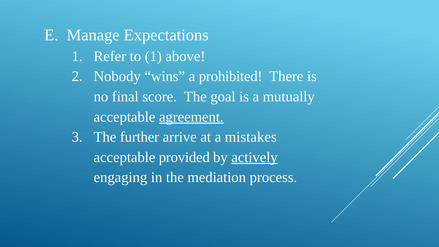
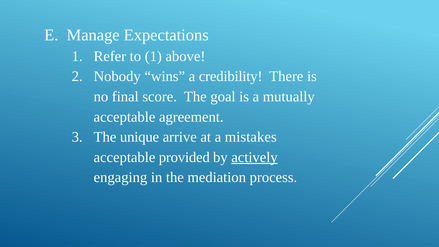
prohibited: prohibited -> credibility
agreement underline: present -> none
further: further -> unique
